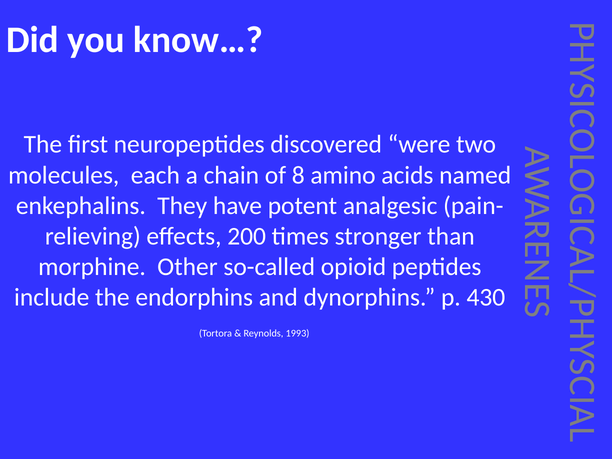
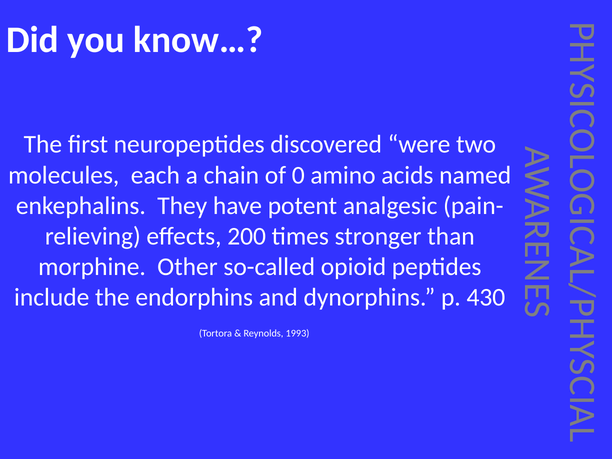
8: 8 -> 0
